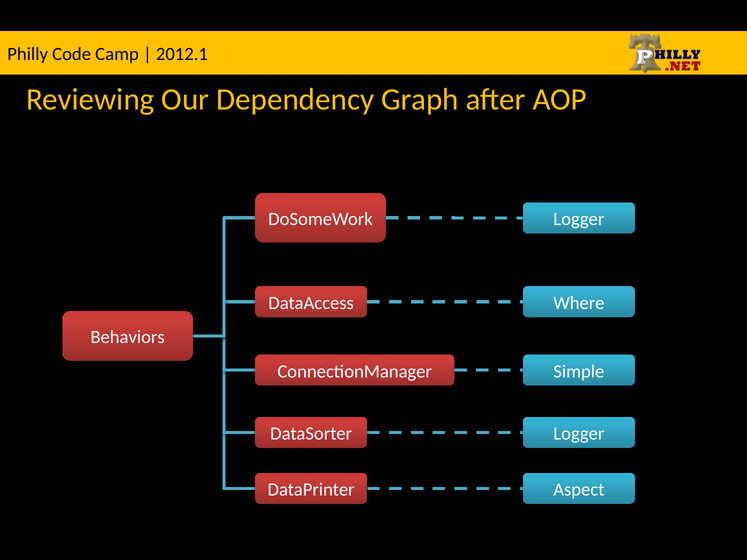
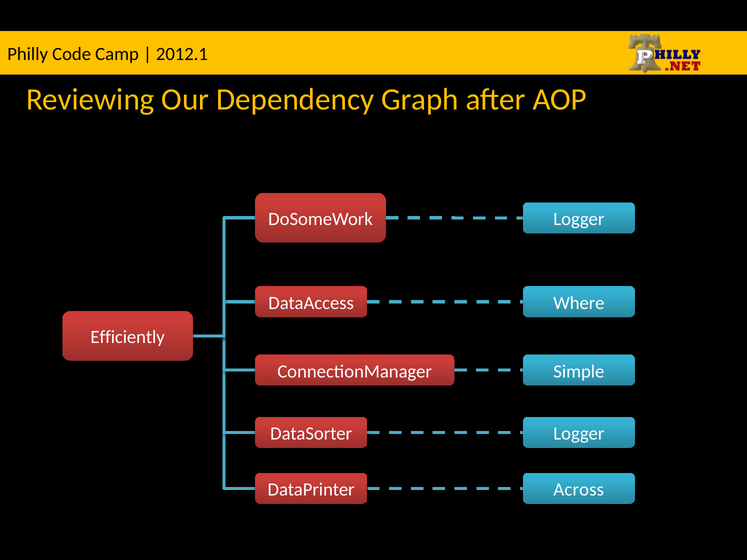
Behaviors: Behaviors -> Efficiently
Aspect: Aspect -> Across
